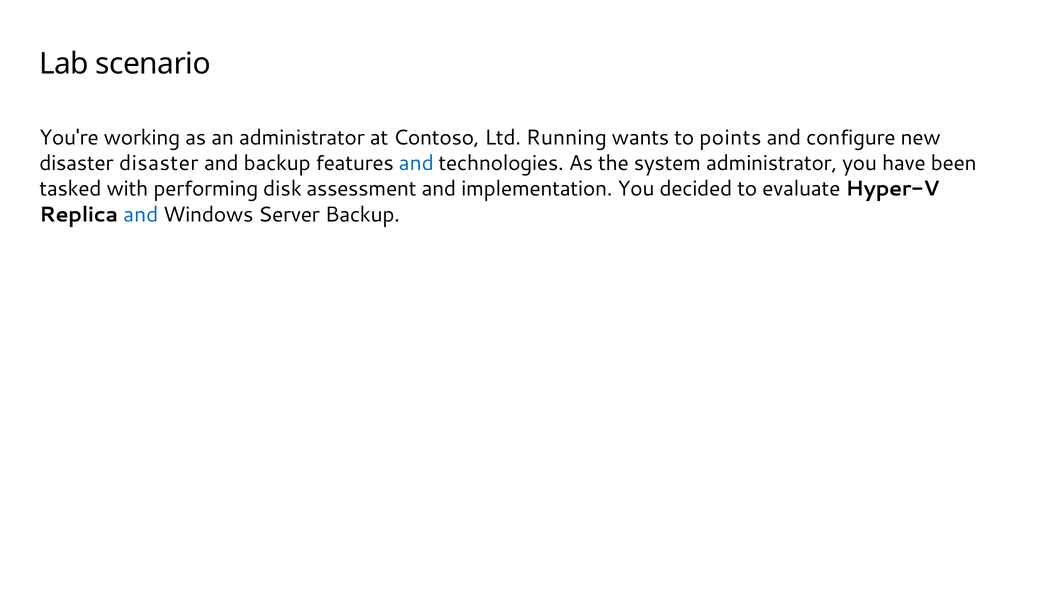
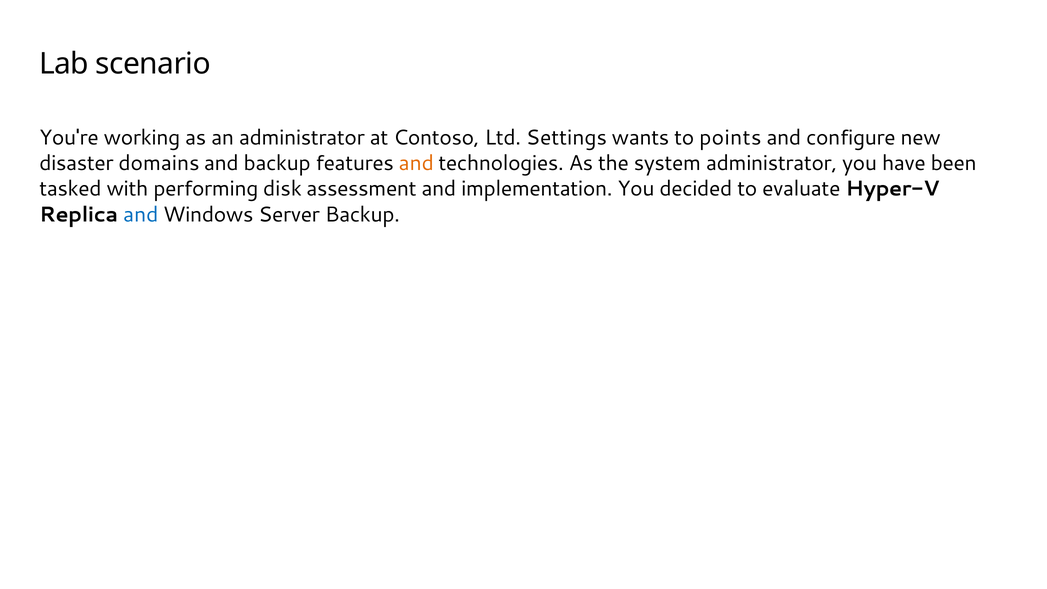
Running: Running -> Settings
disaster disaster: disaster -> domains
and at (416, 163) colour: blue -> orange
